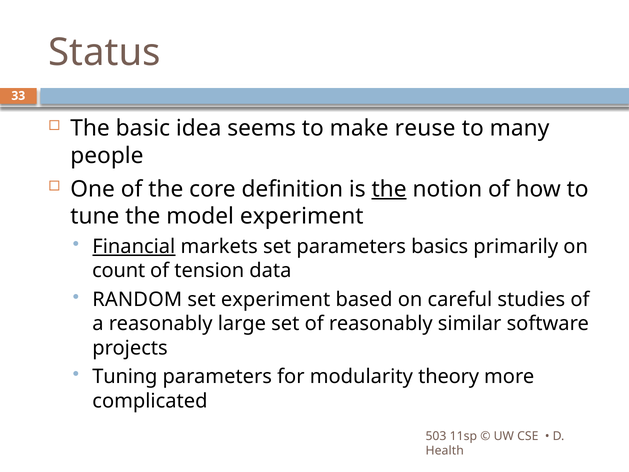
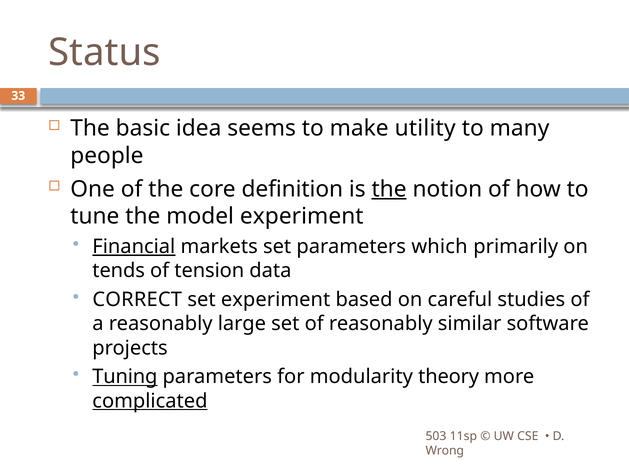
reuse: reuse -> utility
basics: basics -> which
count: count -> tends
RANDOM: RANDOM -> CORRECT
Tuning underline: none -> present
complicated underline: none -> present
Health: Health -> Wrong
